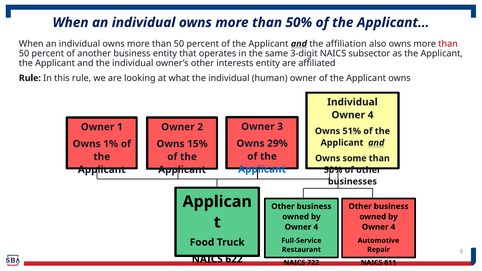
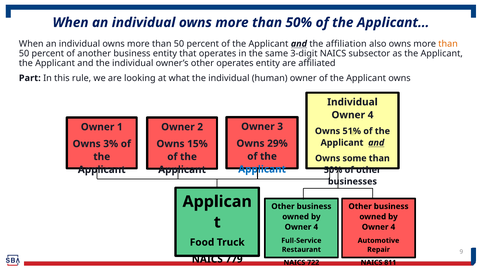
than at (448, 44) colour: red -> orange
other interests: interests -> operates
Rule at (30, 78): Rule -> Part
1%: 1% -> 3%
622: 622 -> 779
